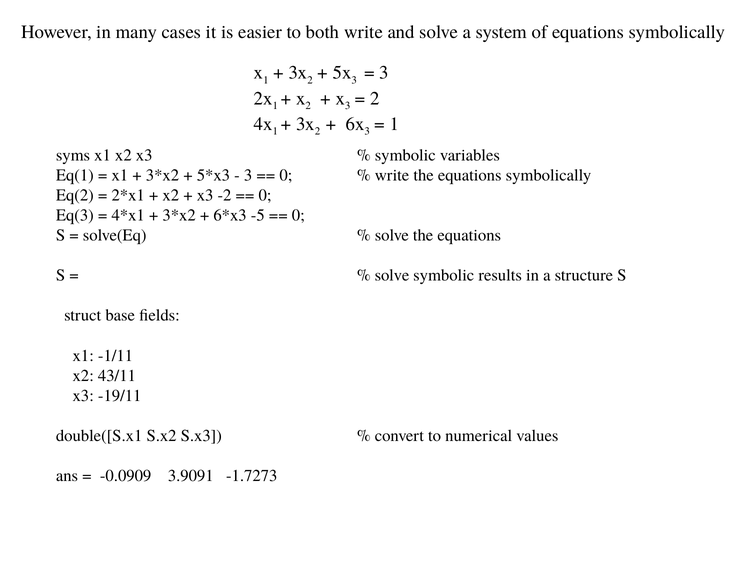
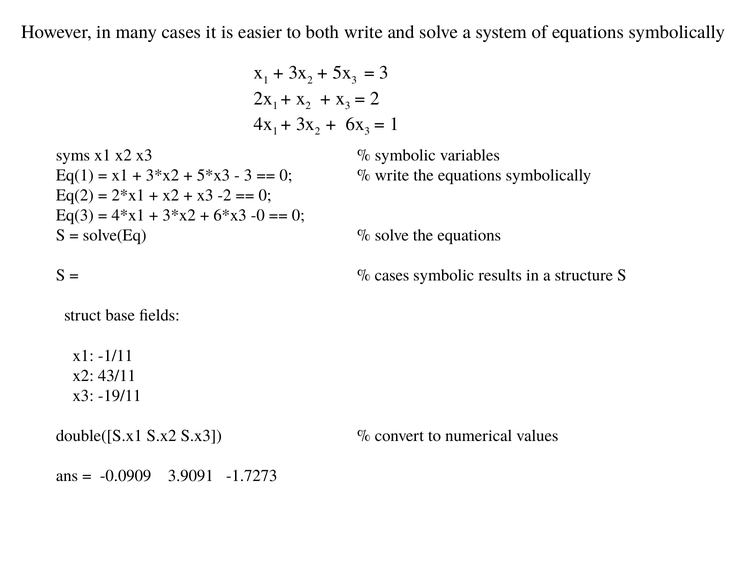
-5: -5 -> -0
solve at (392, 275): solve -> cases
